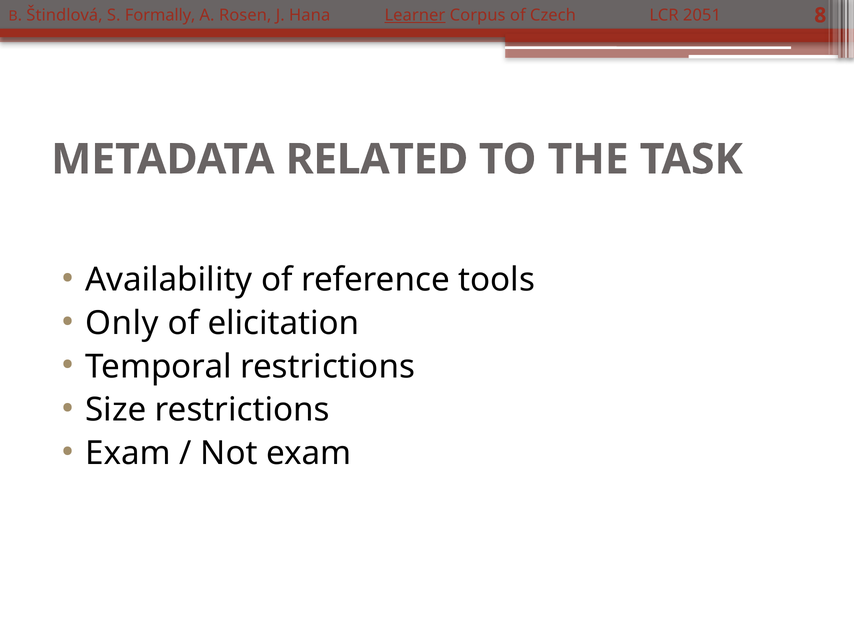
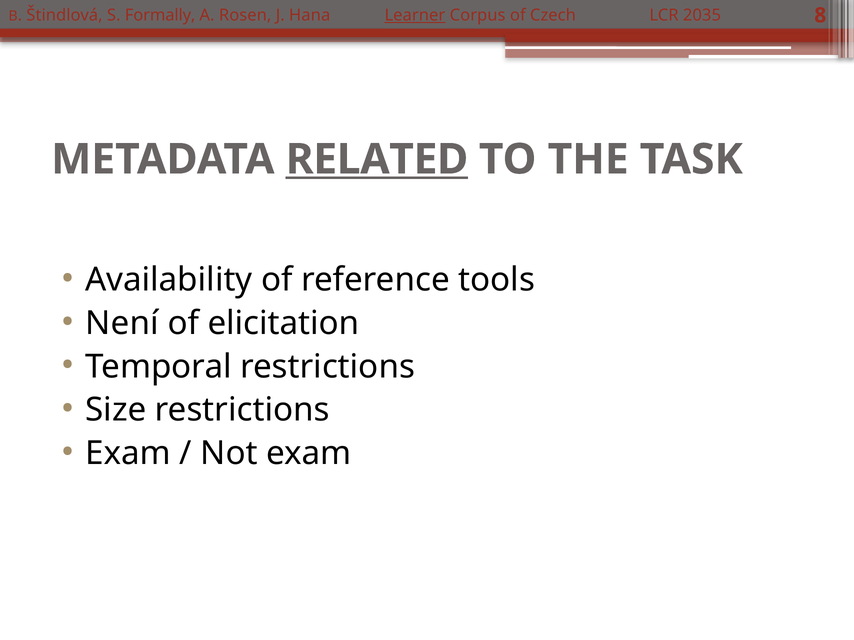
2051: 2051 -> 2035
RELATED underline: none -> present
Only: Only -> Není
